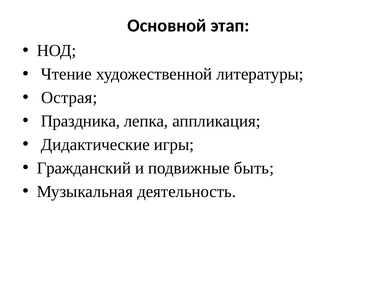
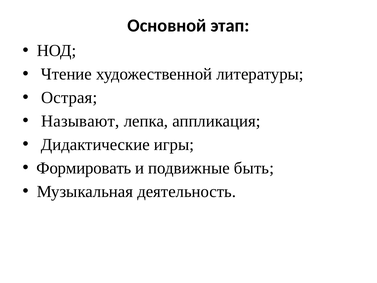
Праздника: Праздника -> Называют
Гражданский: Гражданский -> Формировать
